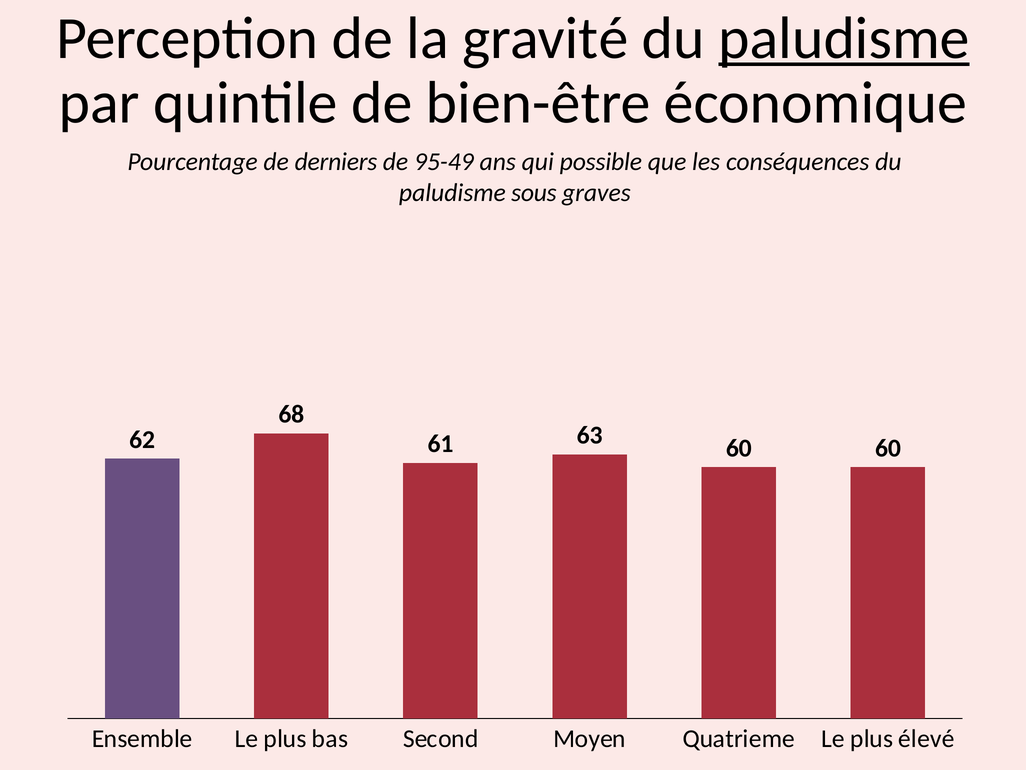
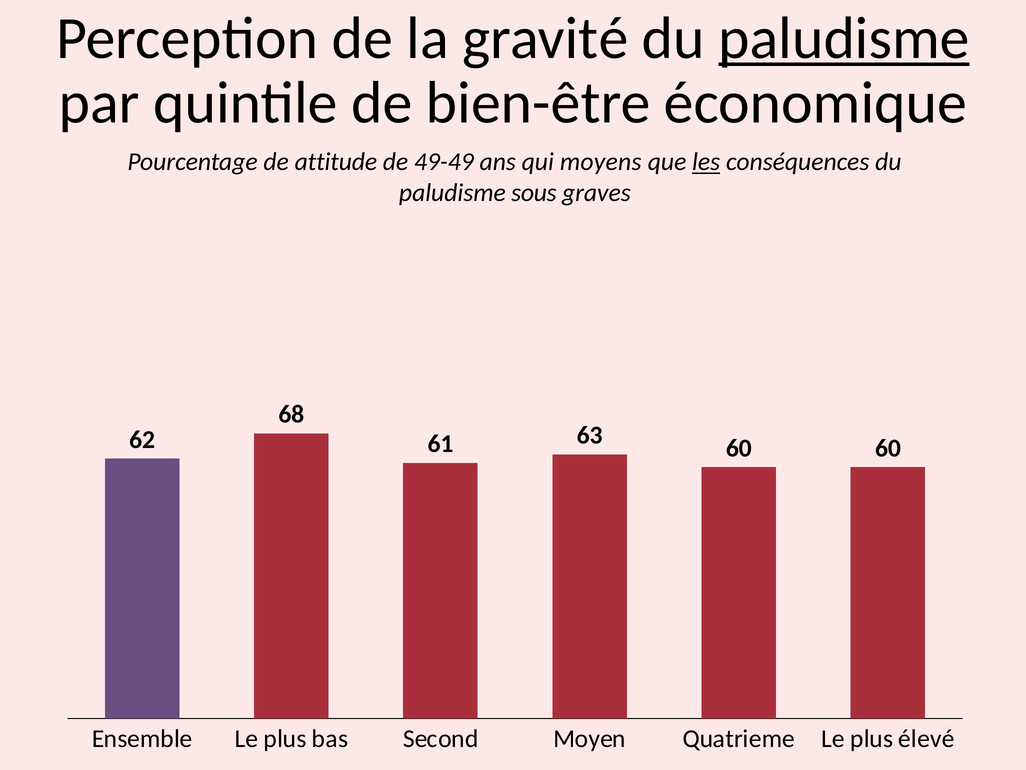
derniers: derniers -> attitude
95-49: 95-49 -> 49-49
possible: possible -> moyens
les underline: none -> present
